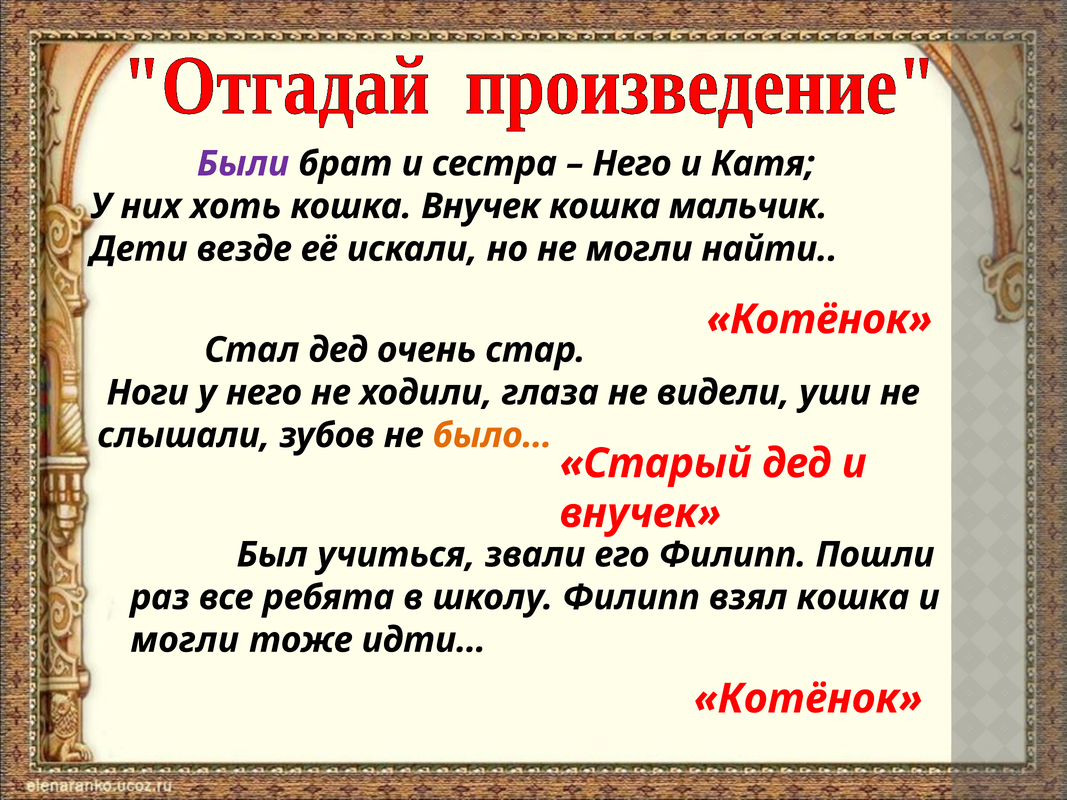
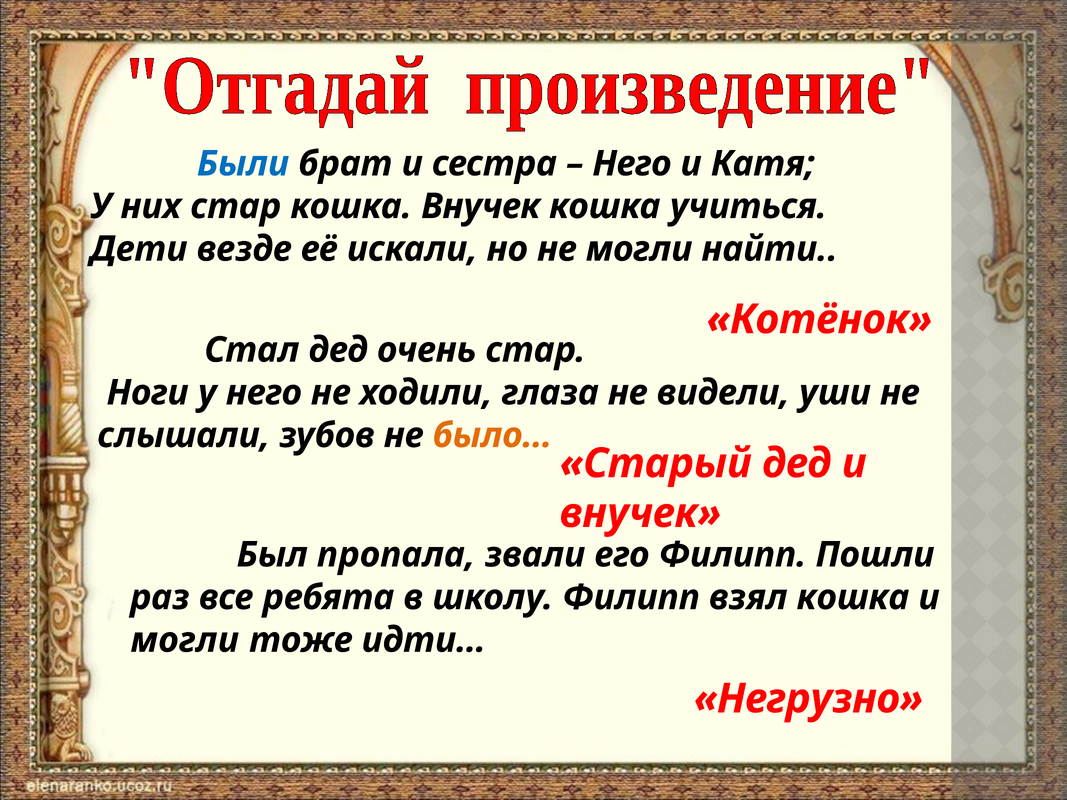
Были colour: purple -> blue
них хоть: хоть -> стар
мальчик: мальчик -> учиться
учиться: учиться -> пропала
Котёнок at (808, 699): Котёнок -> Негрузно
